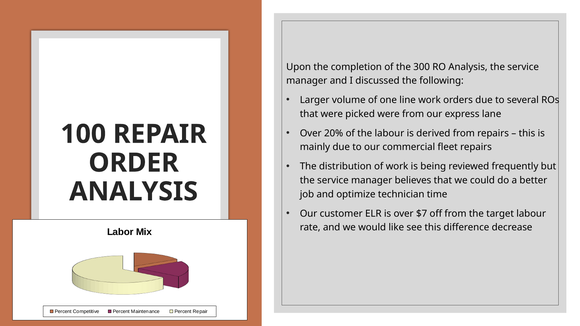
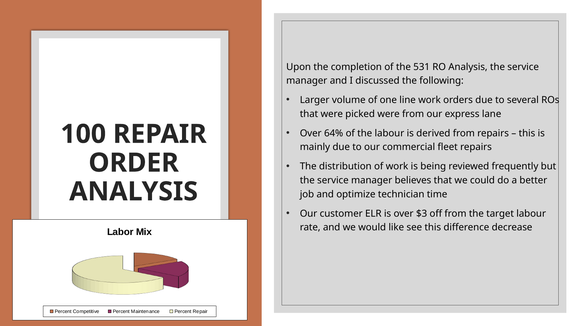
300: 300 -> 531
20%: 20% -> 64%
$7: $7 -> $3
